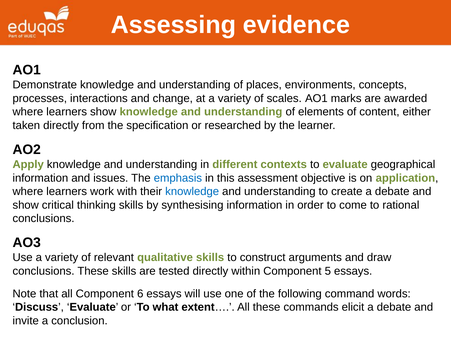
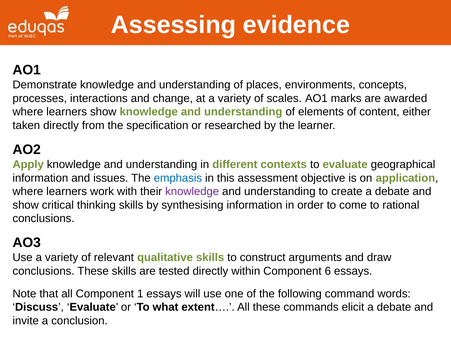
knowledge at (192, 192) colour: blue -> purple
5: 5 -> 6
6: 6 -> 1
